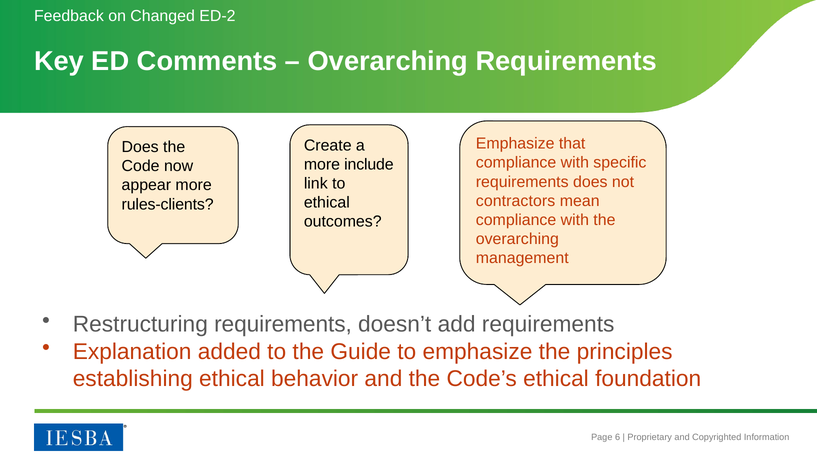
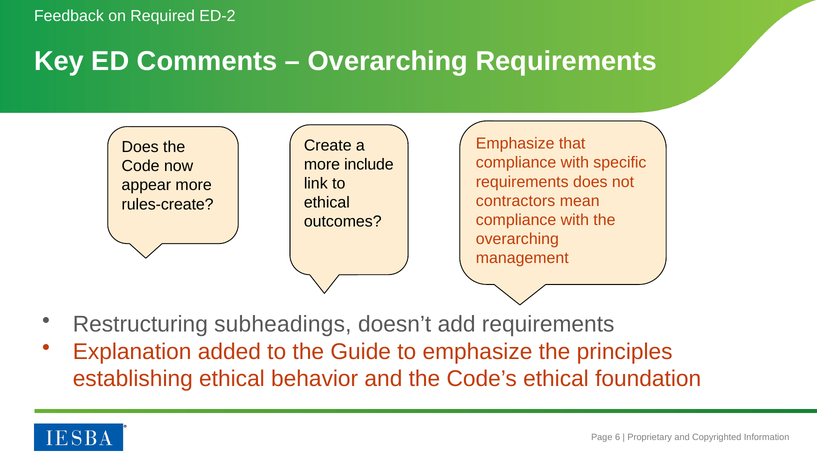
Changed: Changed -> Required
rules-clients: rules-clients -> rules-create
Restructuring requirements: requirements -> subheadings
